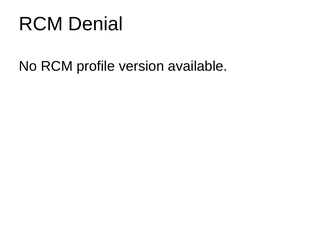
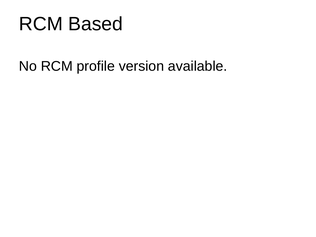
Denial: Denial -> Based
